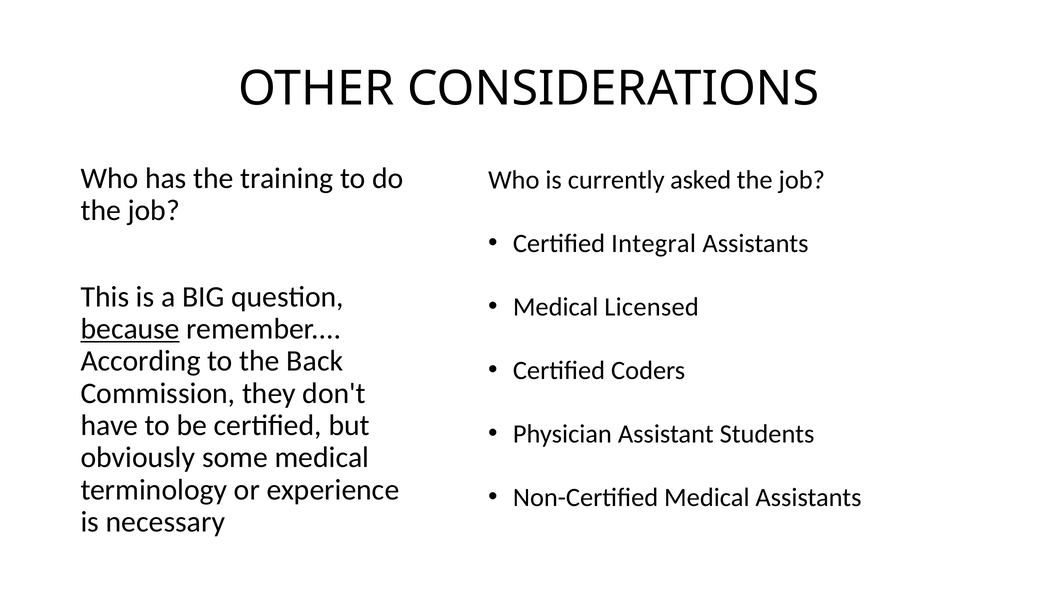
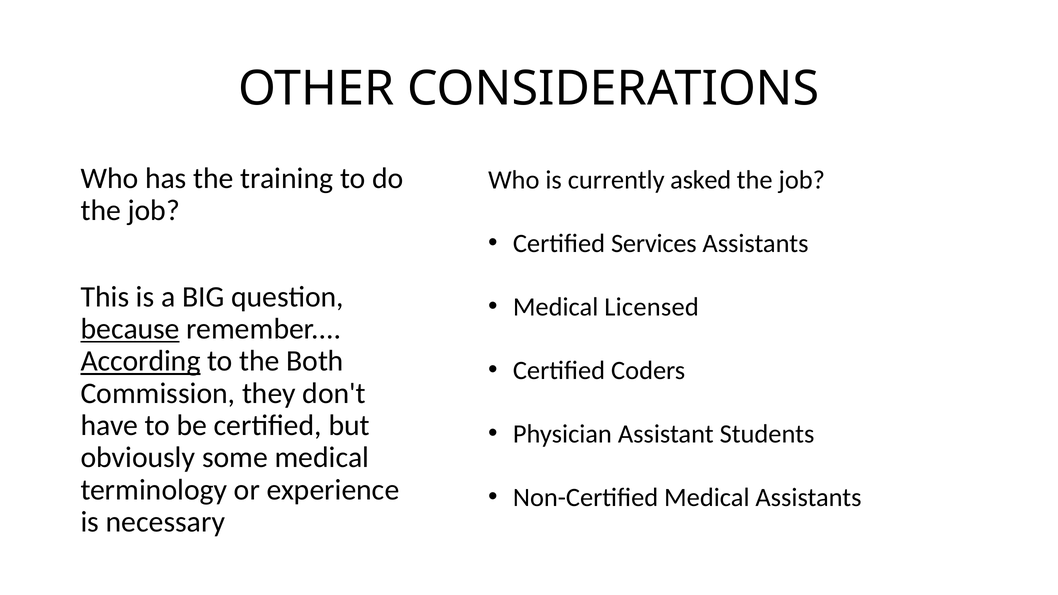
Integral: Integral -> Services
According underline: none -> present
Back: Back -> Both
